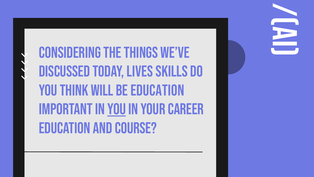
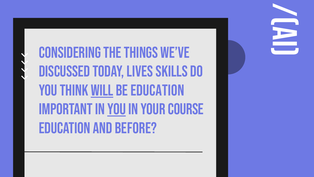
will underline: none -> present
career: career -> course
course: course -> before
